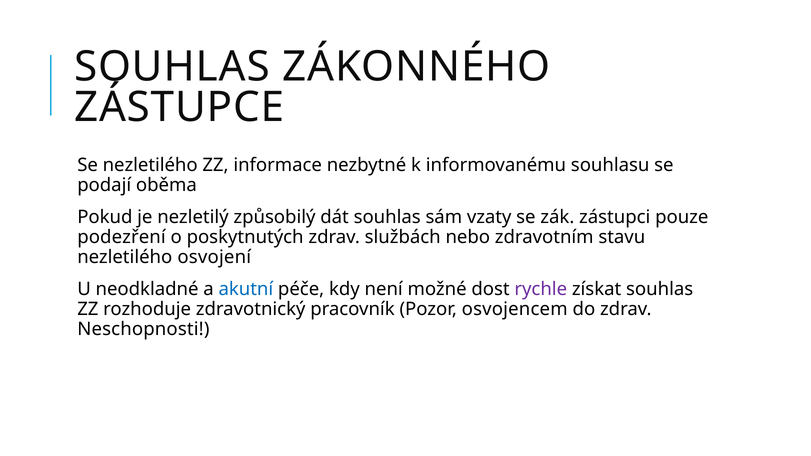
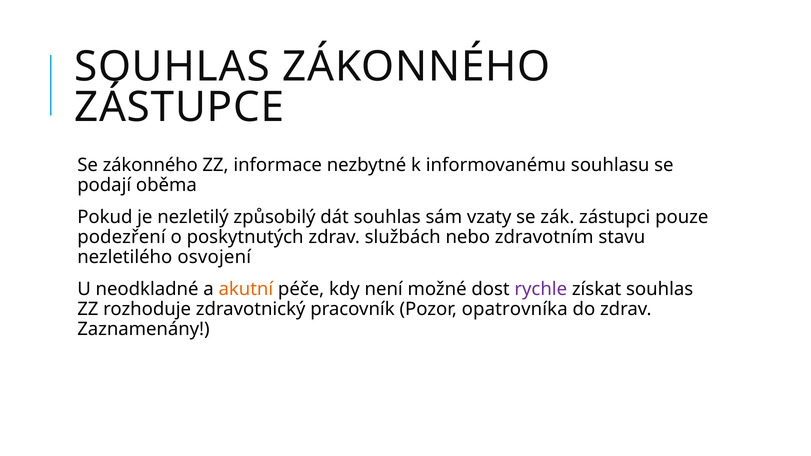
Se nezletilého: nezletilého -> zákonného
akutní colour: blue -> orange
osvojencem: osvojencem -> opatrovníka
Neschopnosti: Neschopnosti -> Zaznamenány
